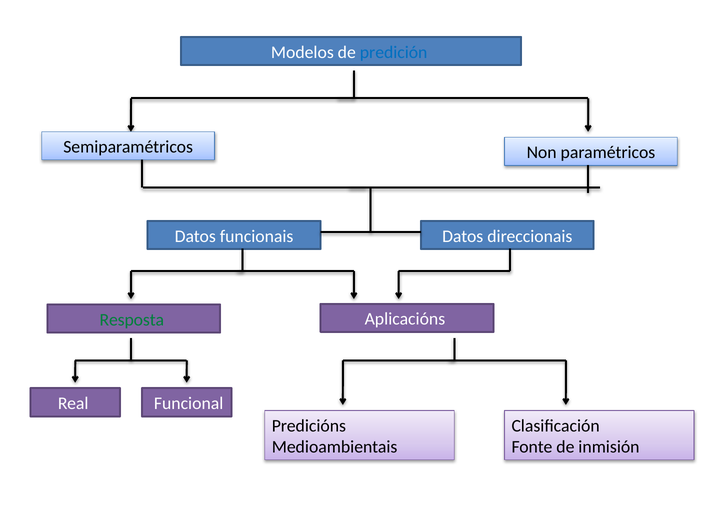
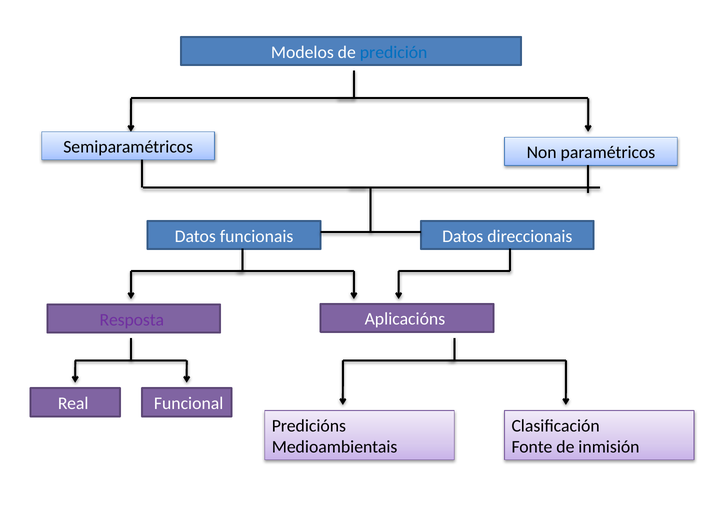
Resposta colour: green -> purple
